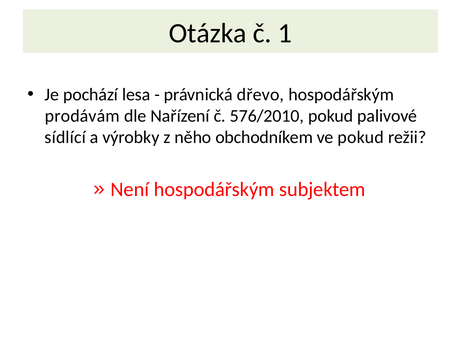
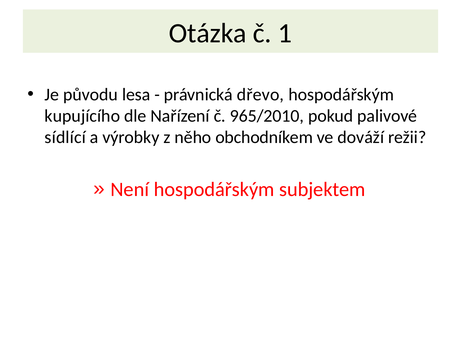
pochází: pochází -> původu
prodávám: prodávám -> kupujícího
576/2010: 576/2010 -> 965/2010
ve pokud: pokud -> dováží
